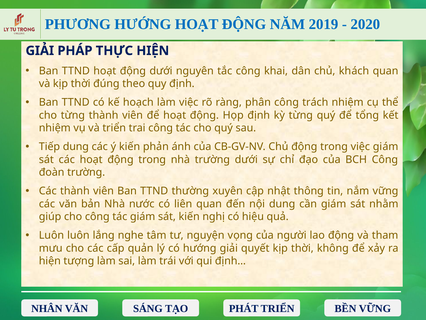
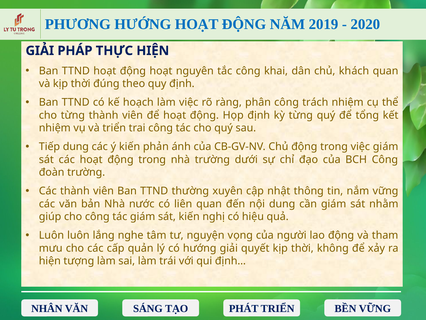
động dưới: dưới -> hoạt
